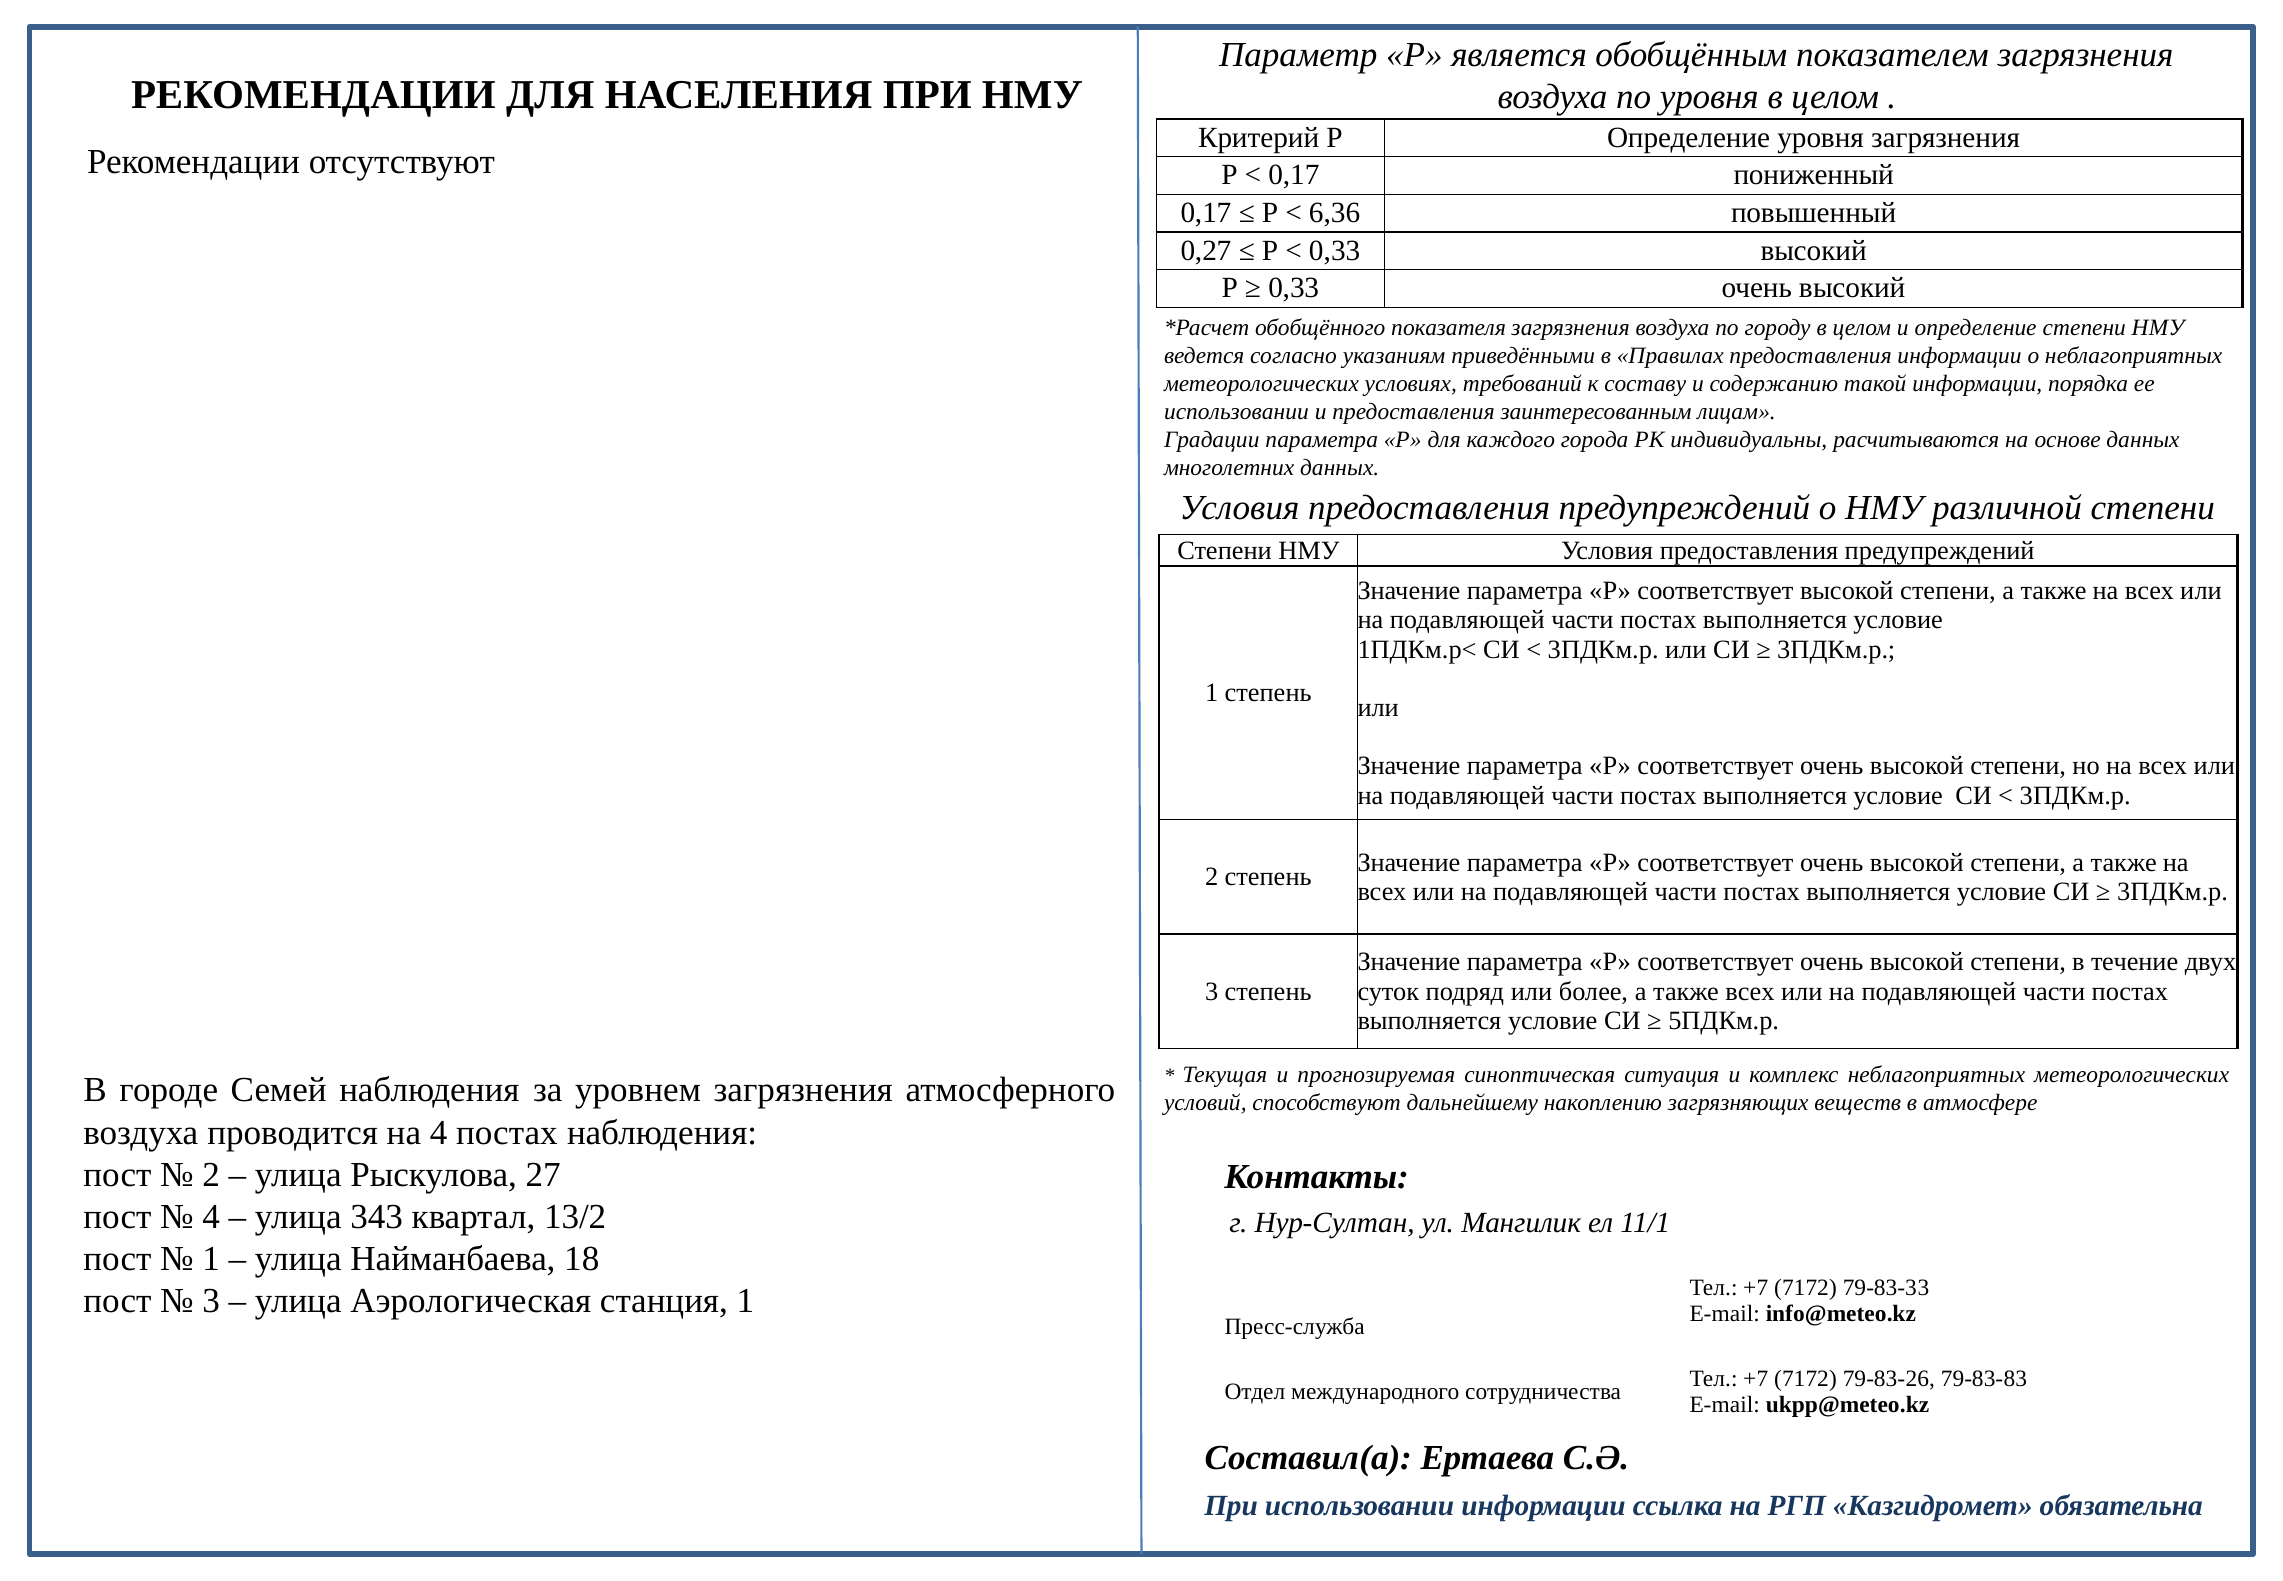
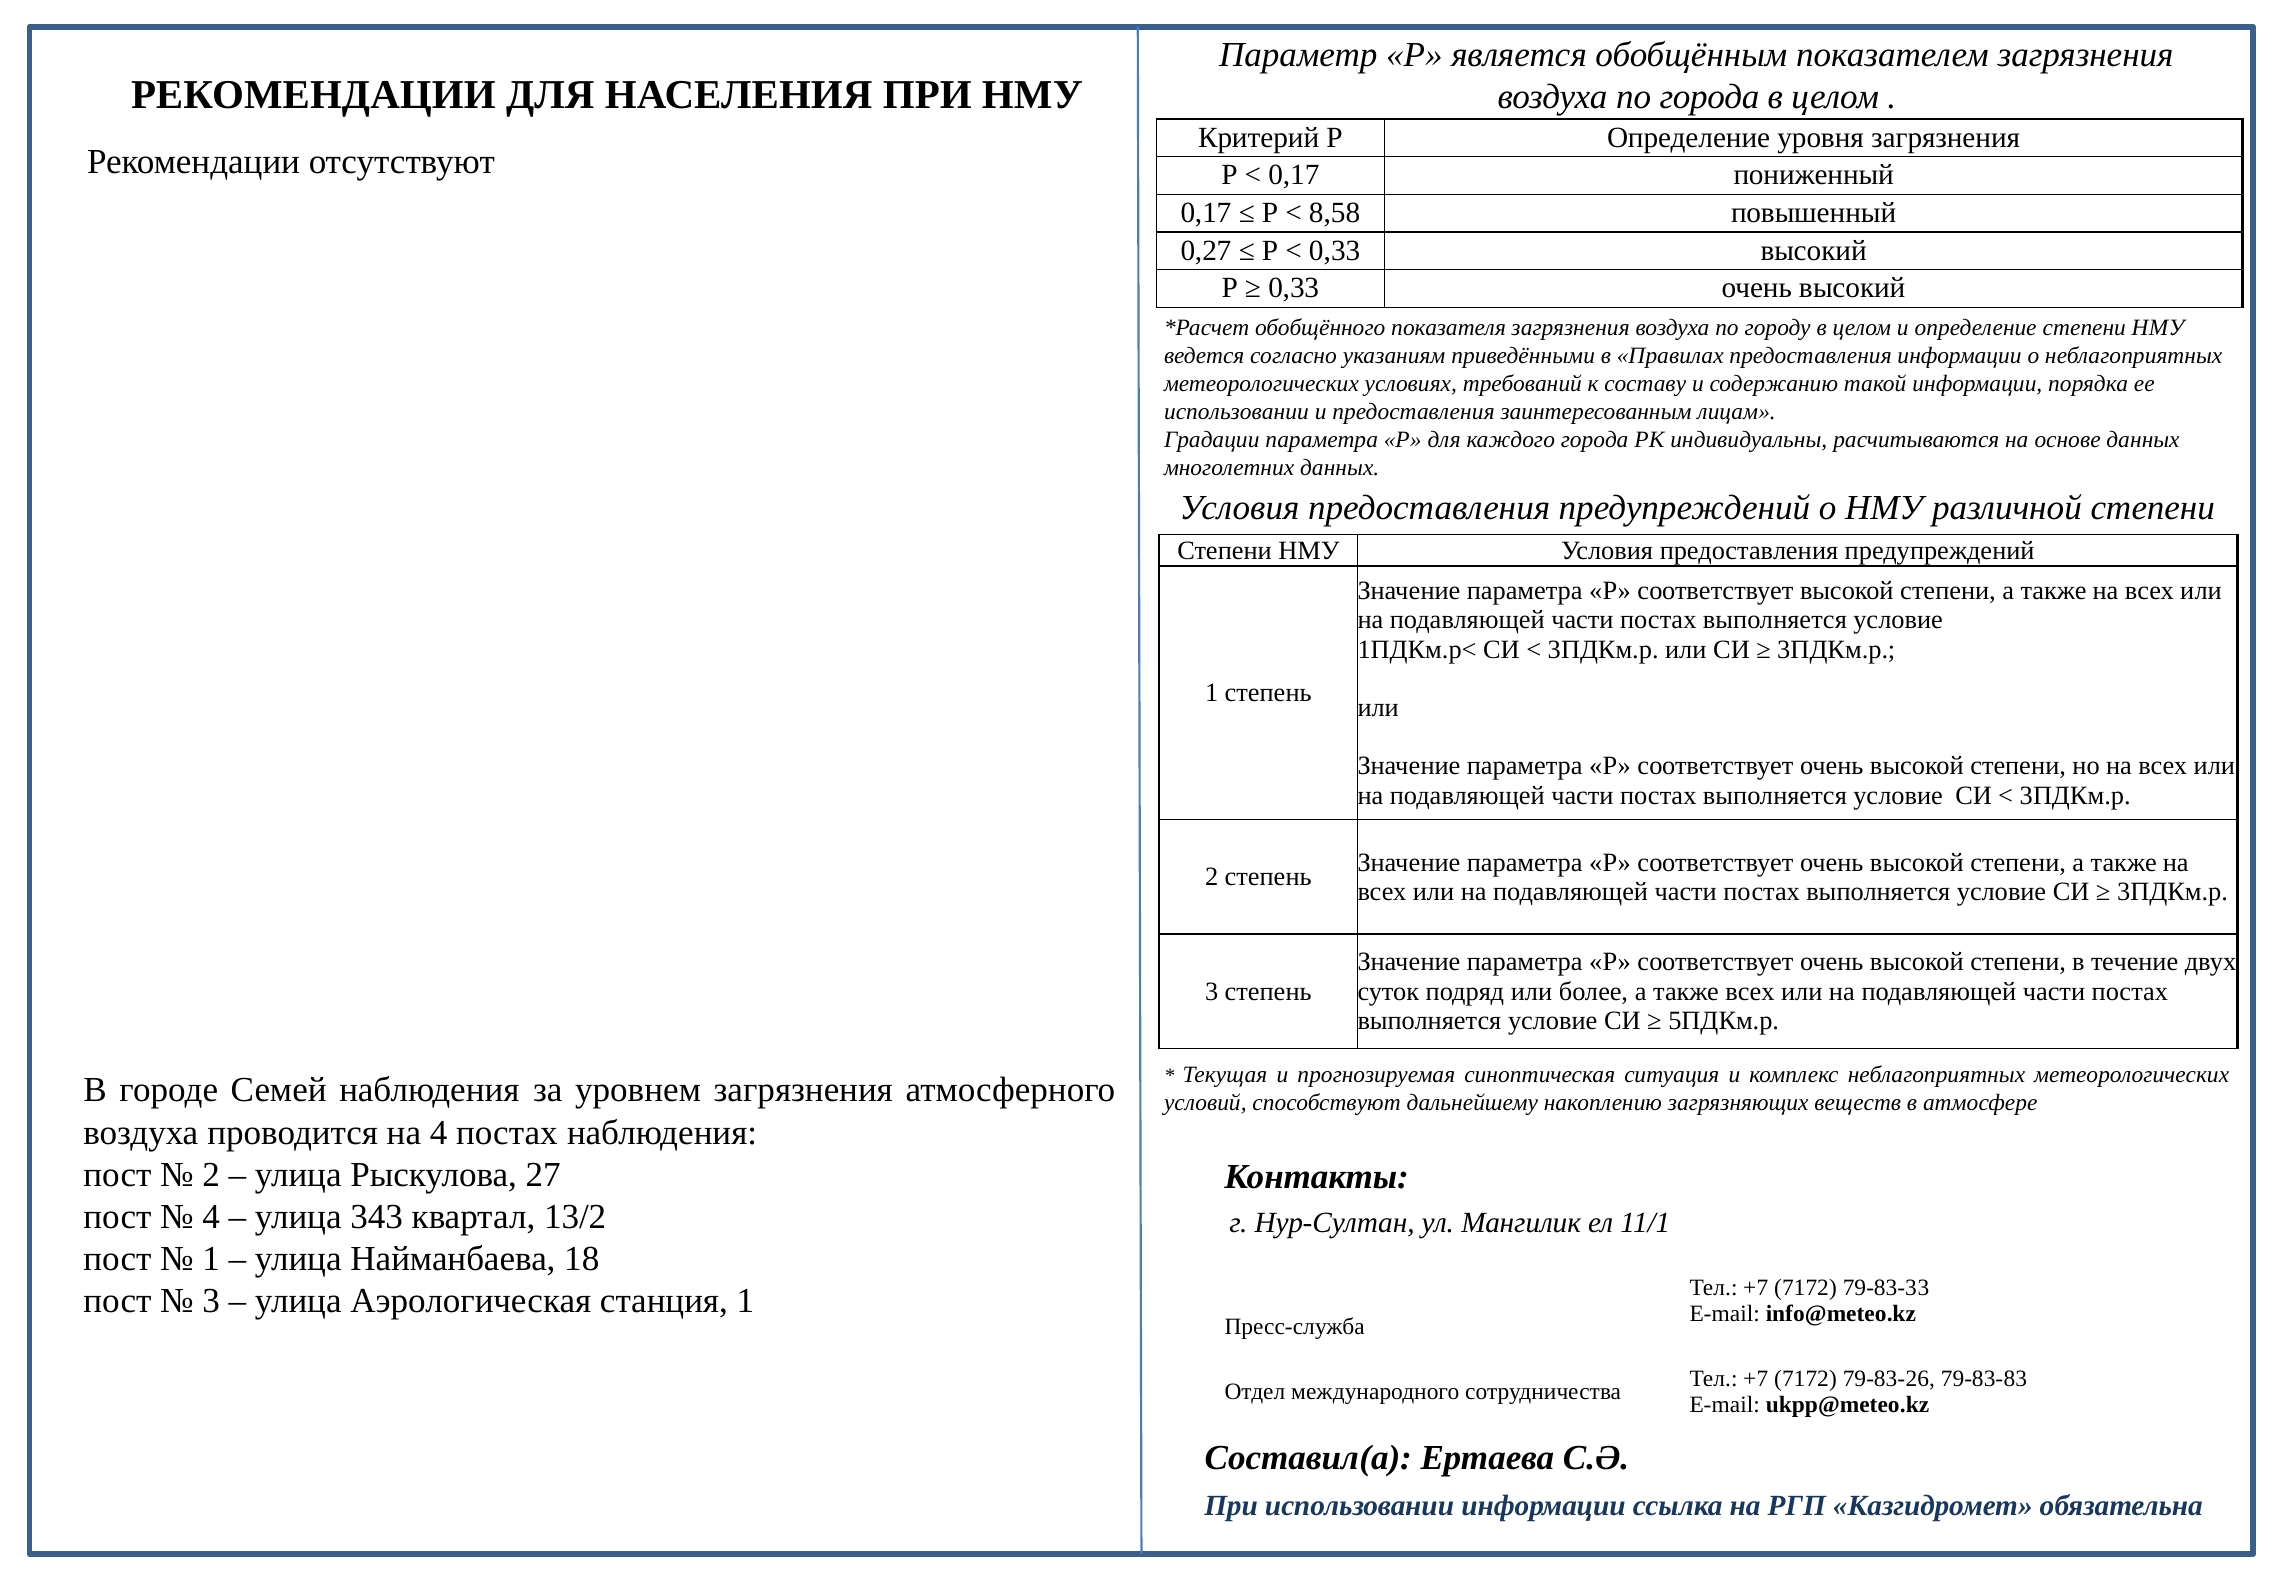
по уровня: уровня -> города
6,36: 6,36 -> 8,58
